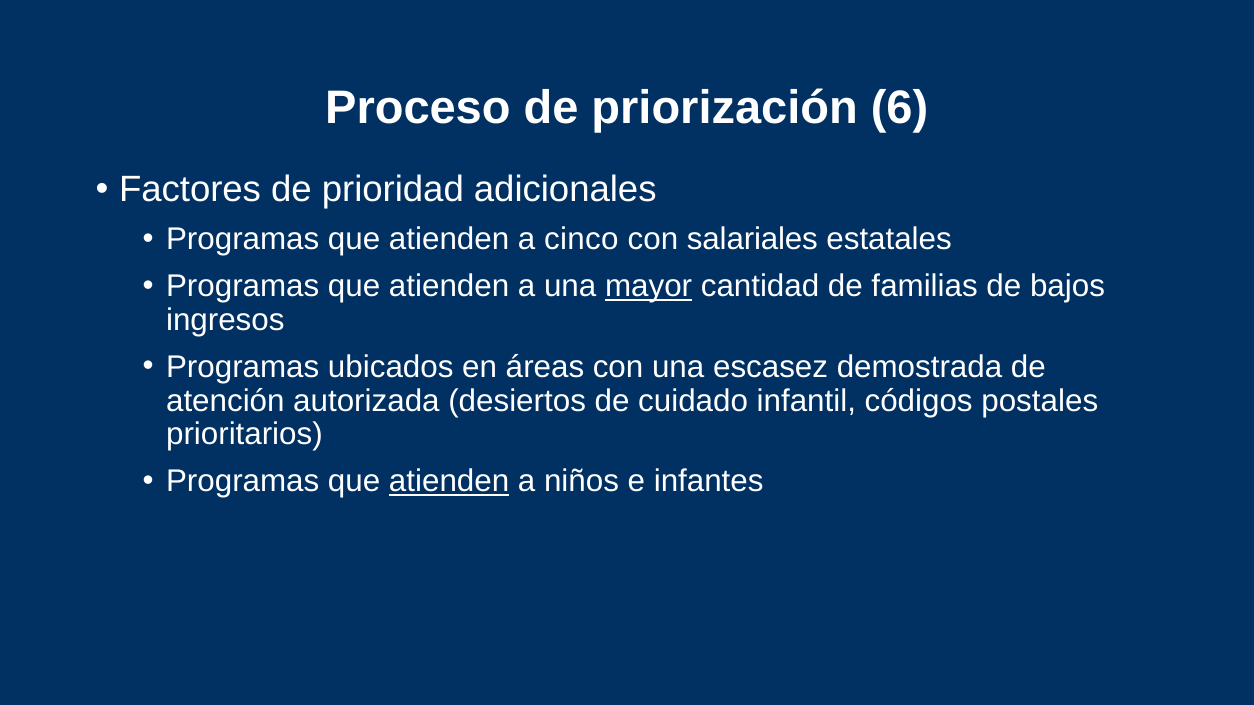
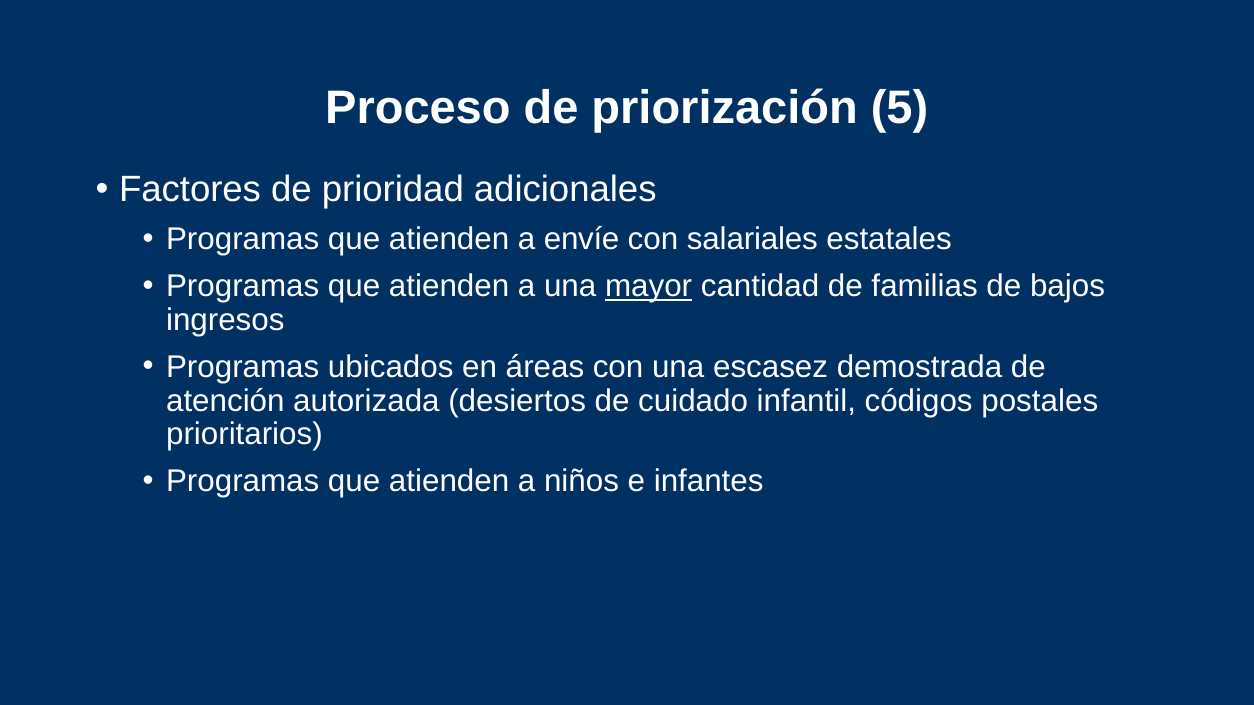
6: 6 -> 5
cinco: cinco -> envíe
atienden at (449, 482) underline: present -> none
